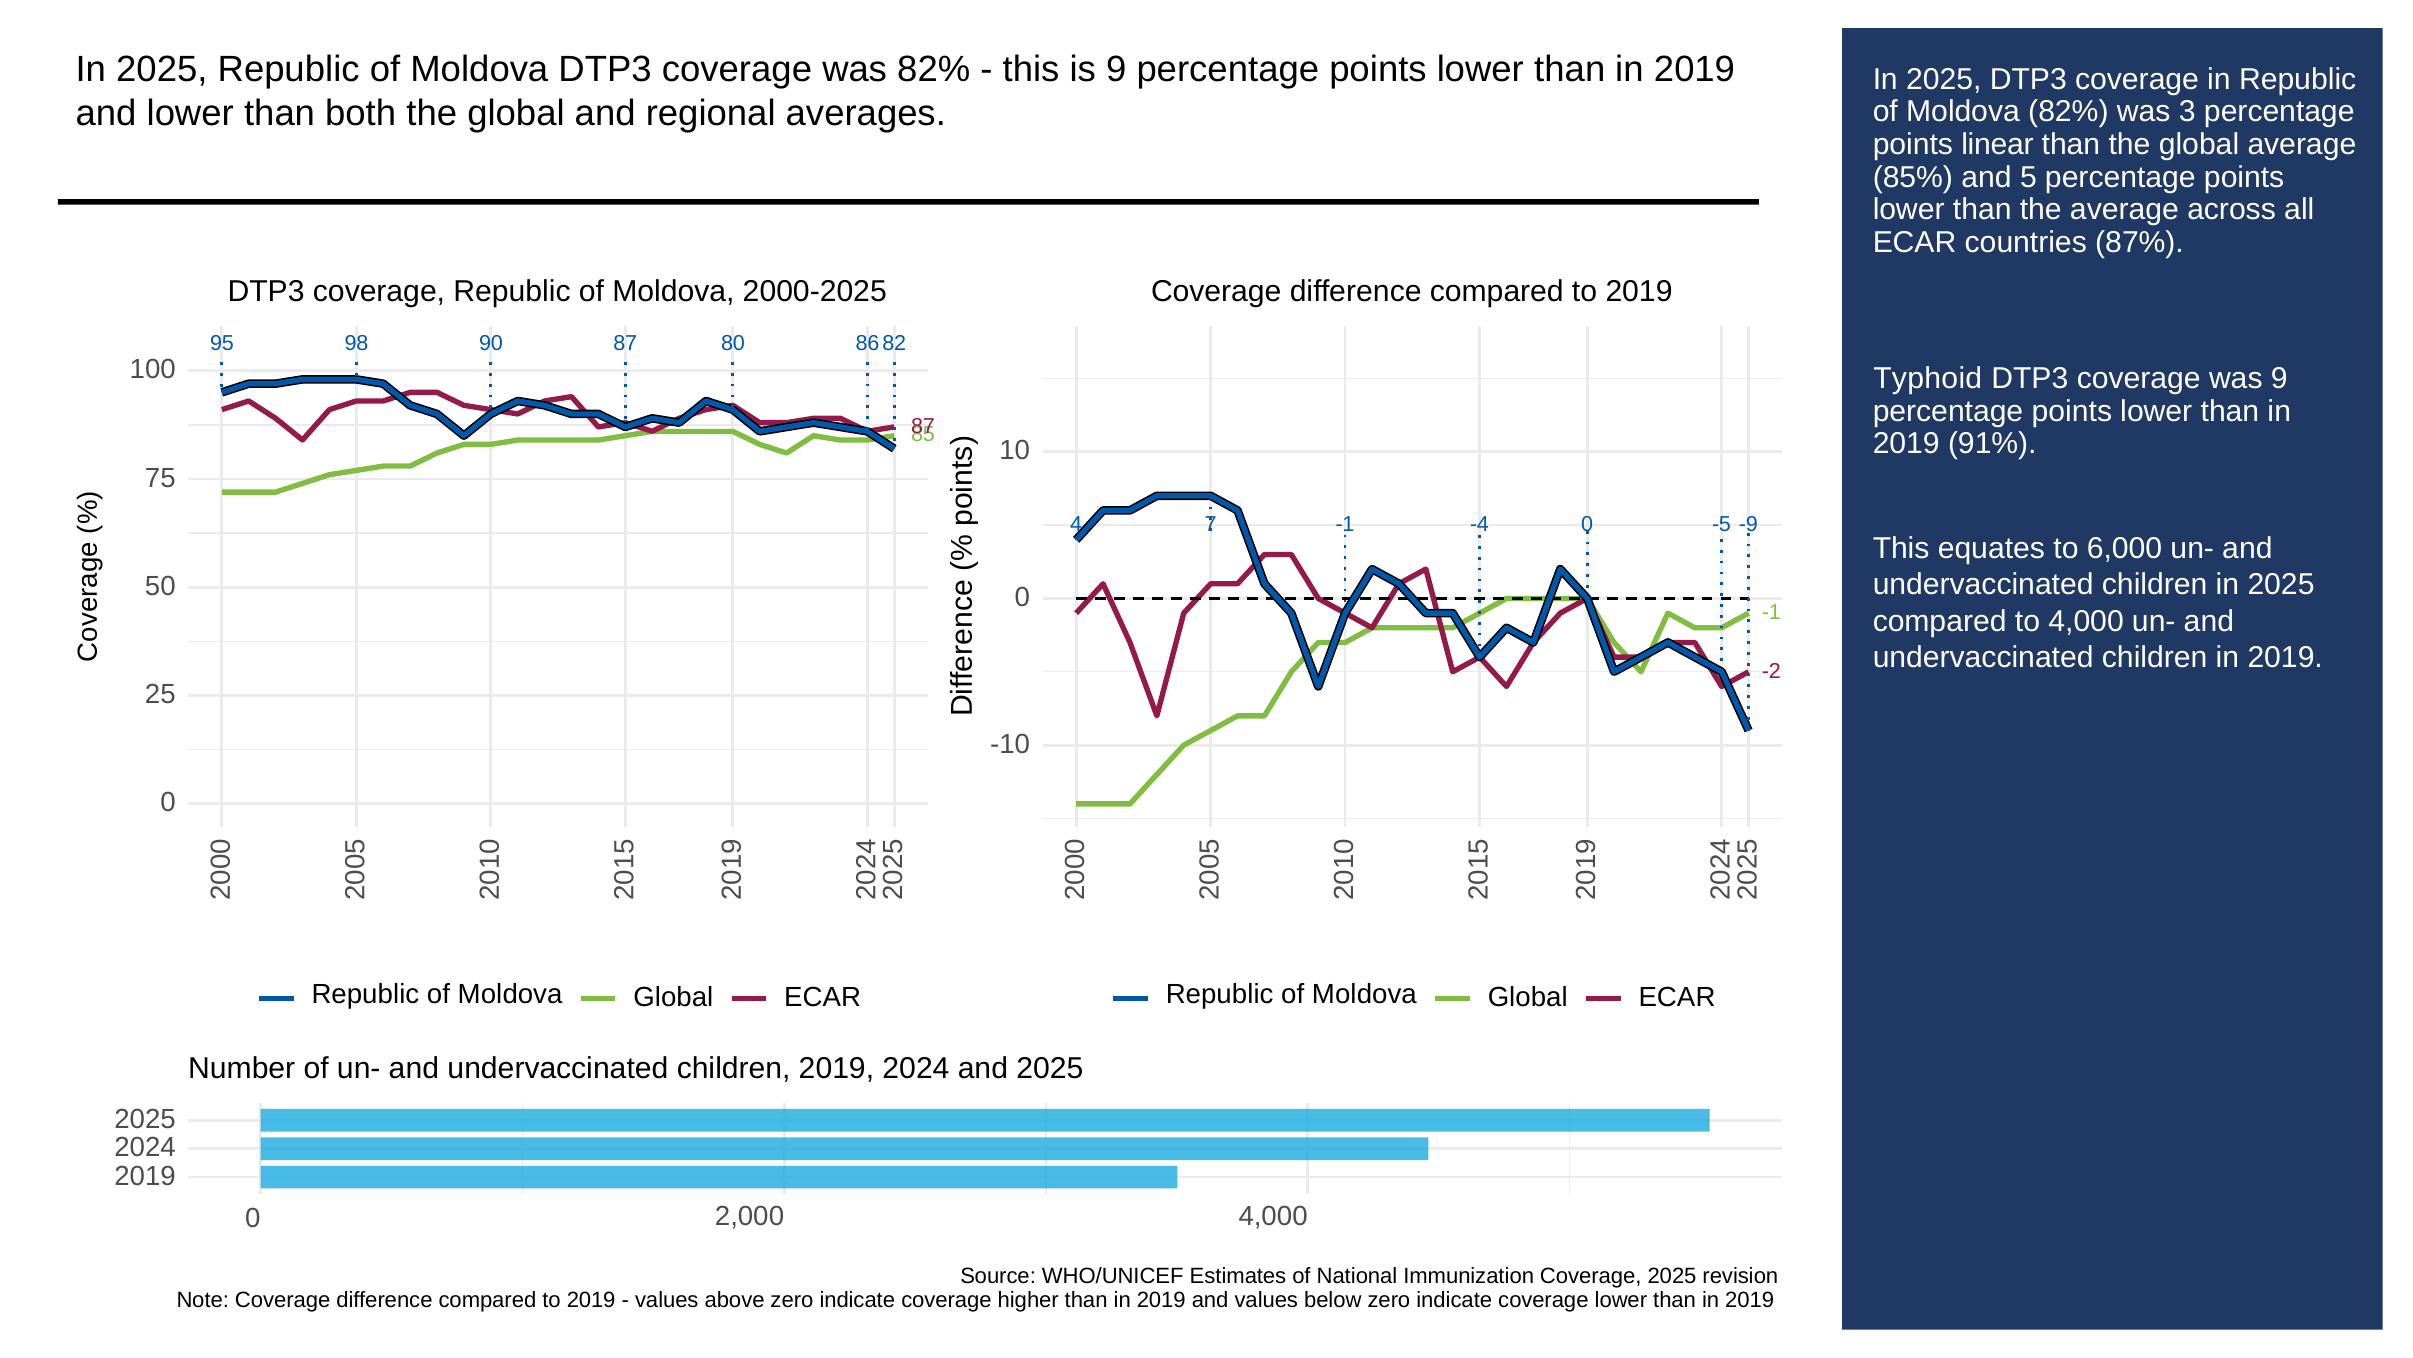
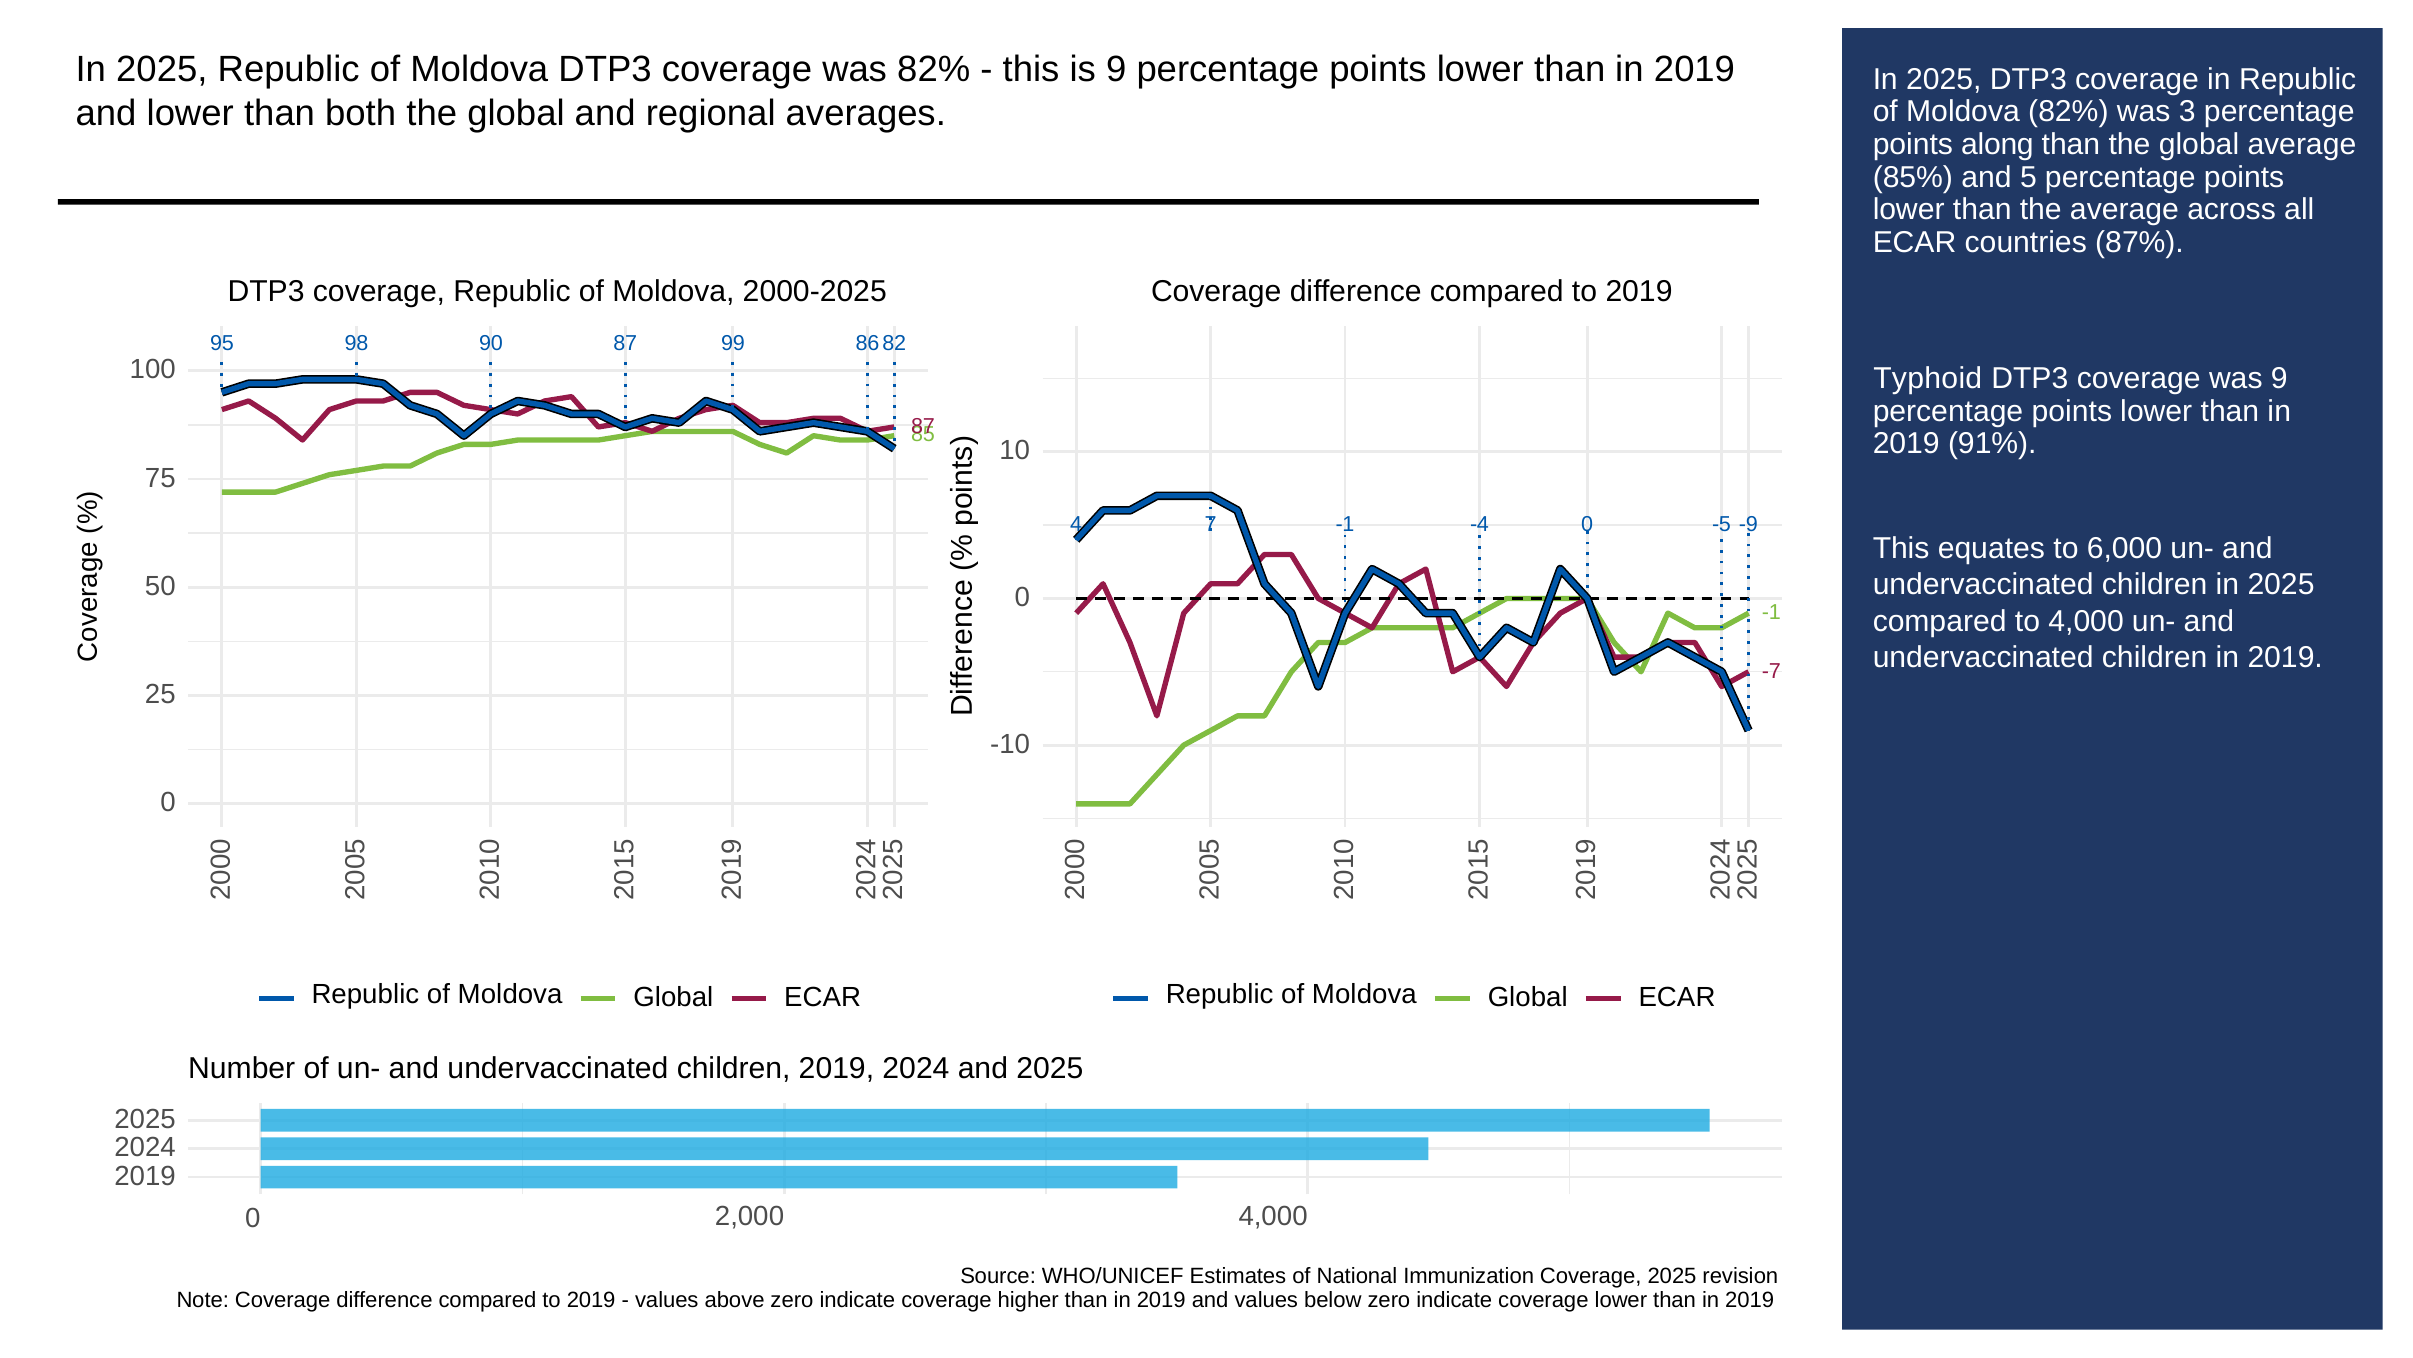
linear: linear -> along
80: 80 -> 99
-2: -2 -> -7
